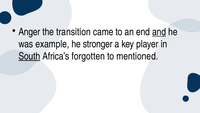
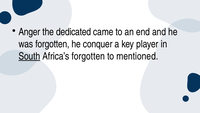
transition: transition -> dedicated
and underline: present -> none
was example: example -> forgotten
stronger: stronger -> conquer
